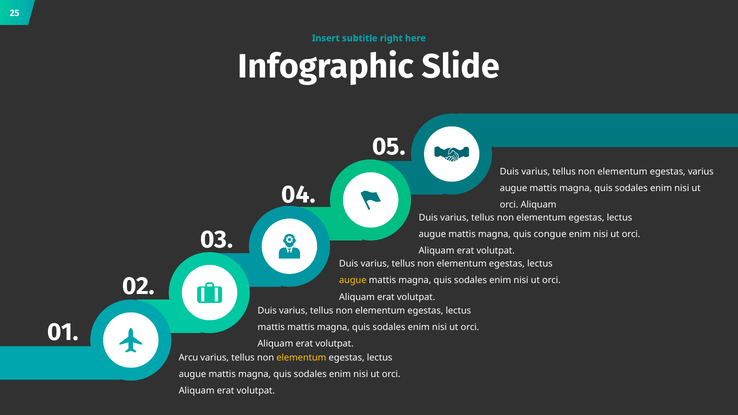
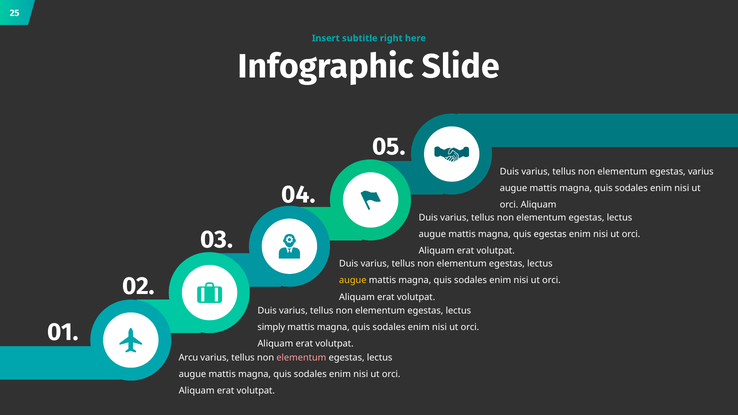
quis congue: congue -> egestas
mattis at (271, 327): mattis -> simply
elementum at (301, 358) colour: yellow -> pink
